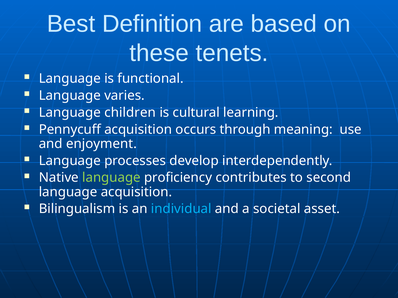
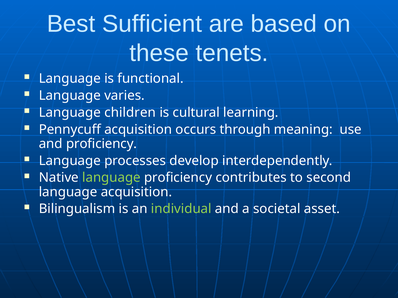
Definition: Definition -> Sufficient
and enjoyment: enjoyment -> proficiency
individual colour: light blue -> light green
